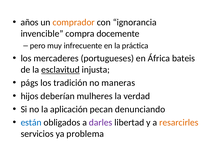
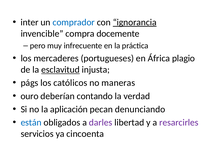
años: años -> inter
comprador colour: orange -> blue
ignorancia underline: none -> present
bateis: bateis -> plagio
tradición: tradición -> católicos
hijos: hijos -> ouro
mulheres: mulheres -> contando
resarcirles colour: orange -> purple
problema: problema -> cincoenta
